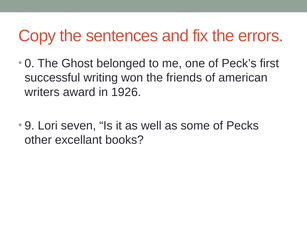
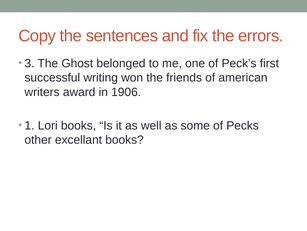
0: 0 -> 3
1926: 1926 -> 1906
9: 9 -> 1
Lori seven: seven -> books
